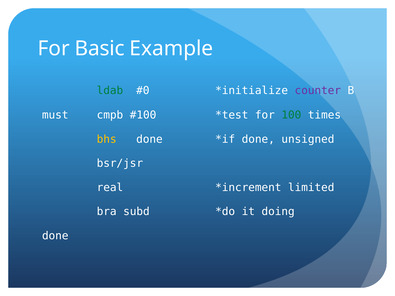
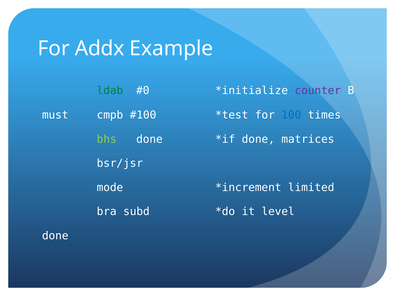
Basic: Basic -> Addx
100 colour: green -> blue
bhs colour: yellow -> light green
unsigned: unsigned -> matrices
real: real -> mode
doing: doing -> level
